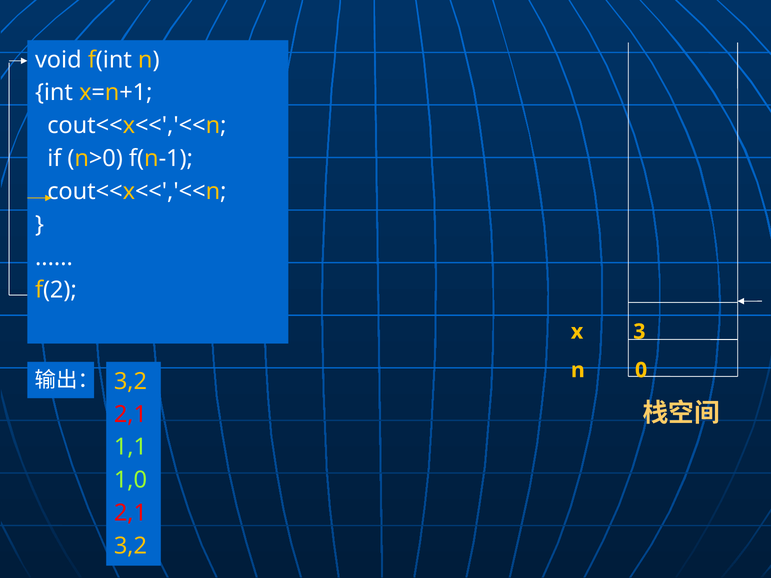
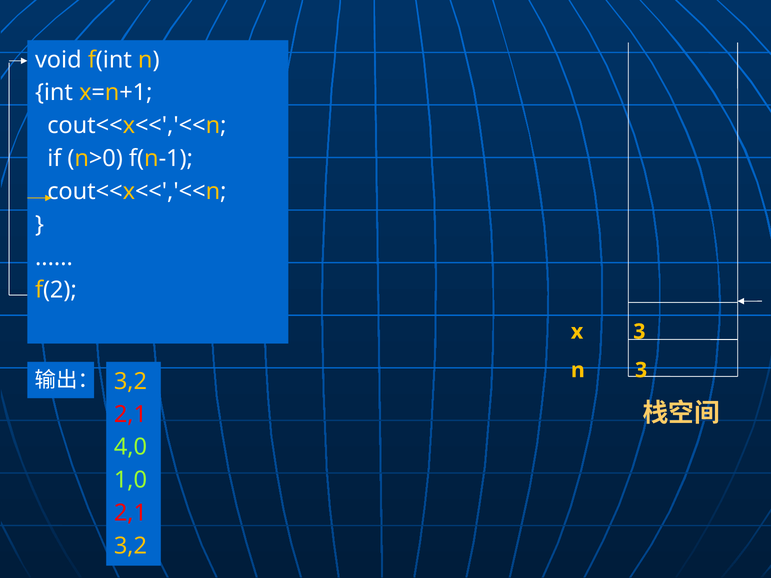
n 0: 0 -> 3
1,1: 1,1 -> 4,0
